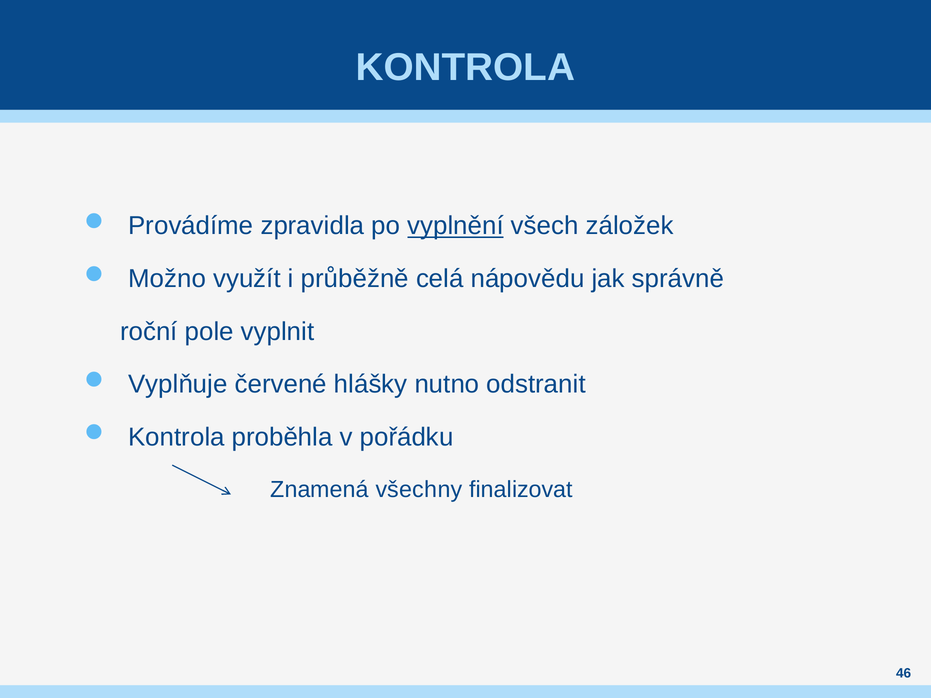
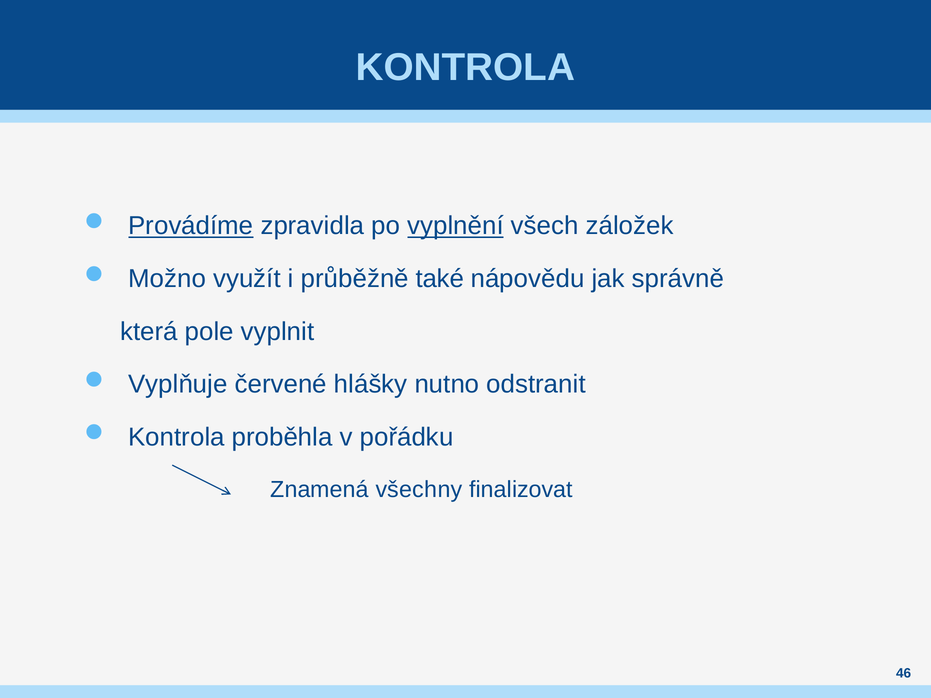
Provádíme underline: none -> present
celá: celá -> také
roční: roční -> která
